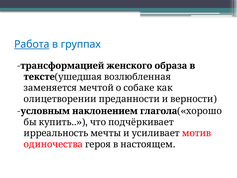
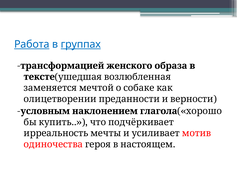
группах underline: none -> present
